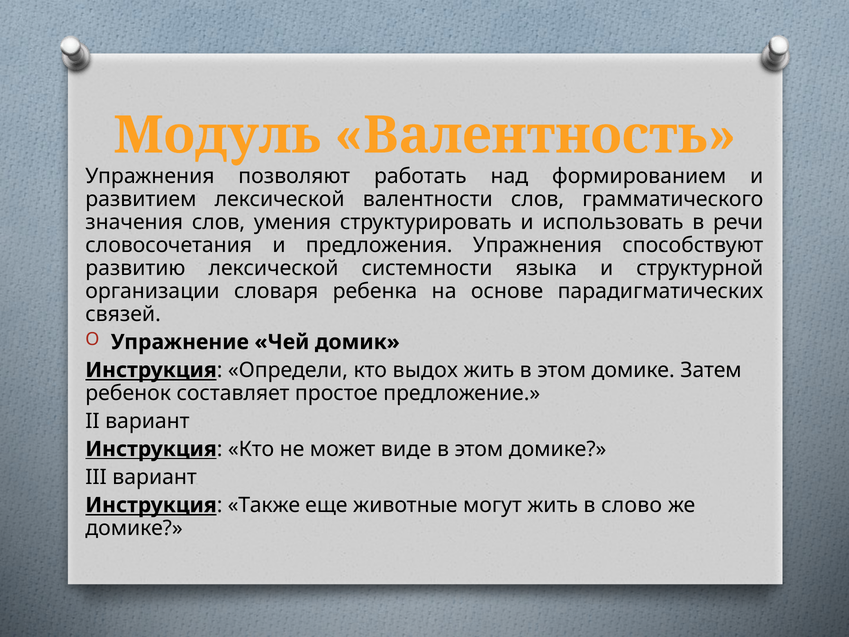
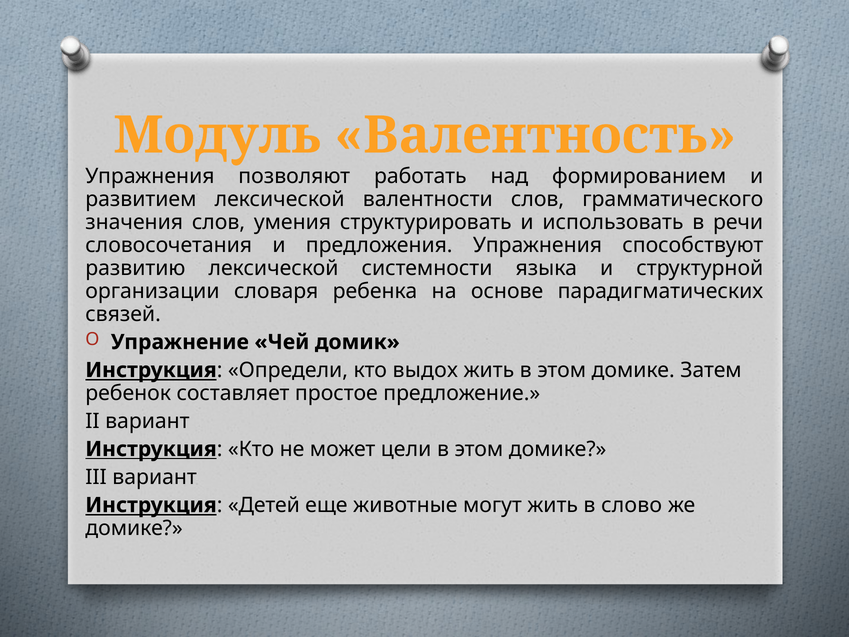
виде: виде -> цели
Также: Также -> Детей
